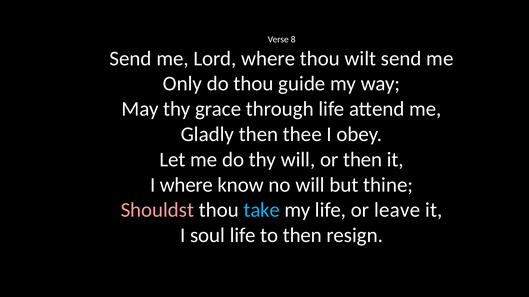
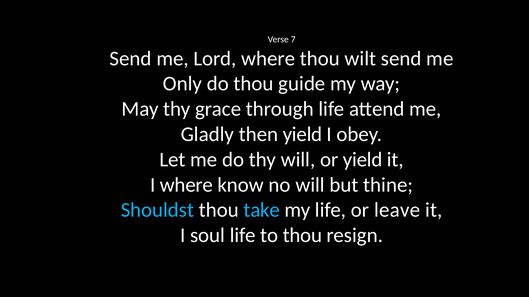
8: 8 -> 7
then thee: thee -> yield
or then: then -> yield
Shouldst colour: pink -> light blue
to then: then -> thou
